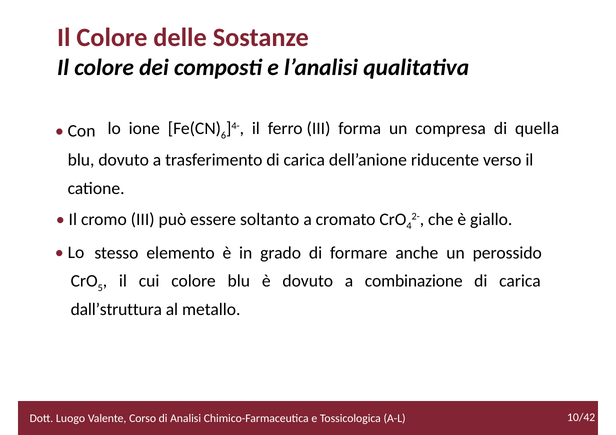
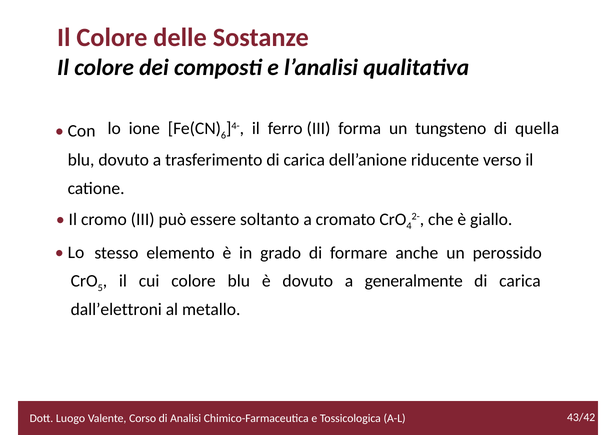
compresa: compresa -> tungsteno
combinazione: combinazione -> generalmente
dall’struttura: dall’struttura -> dall’elettroni
10/42: 10/42 -> 43/42
